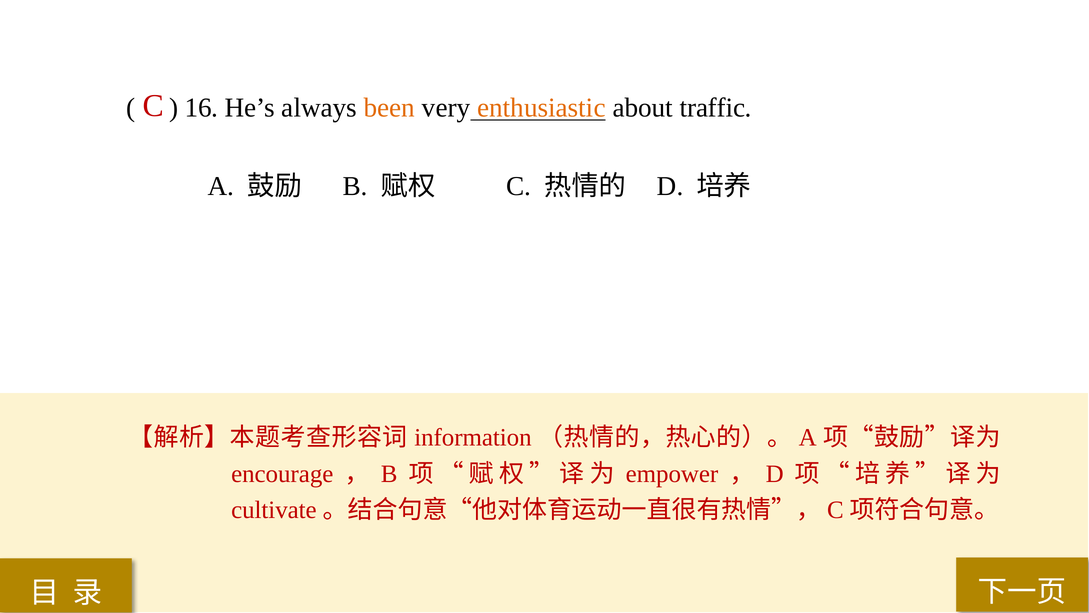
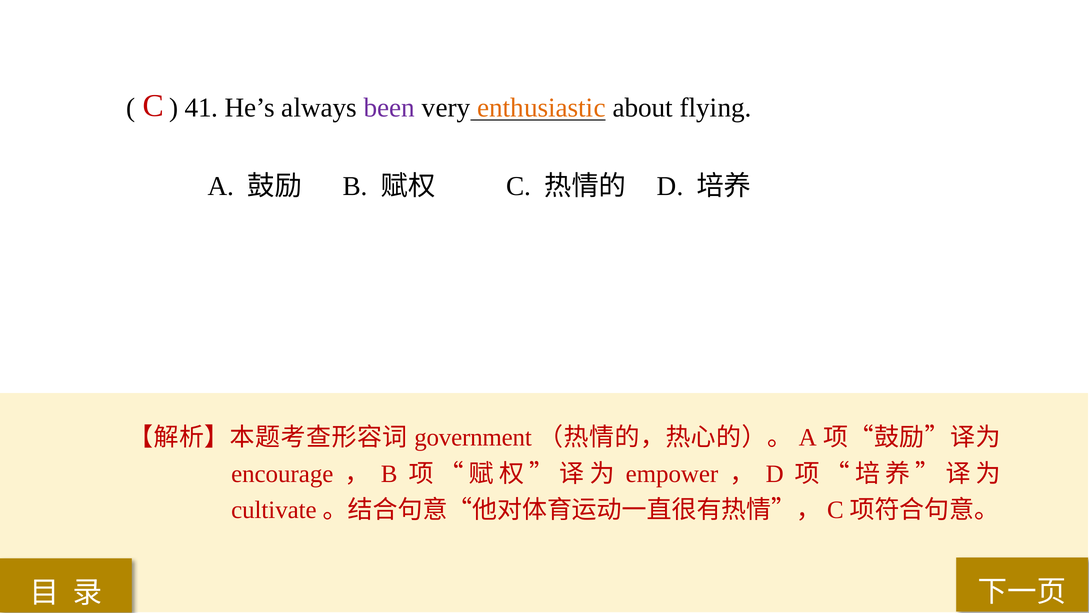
16: 16 -> 41
been colour: orange -> purple
traffic: traffic -> flying
information: information -> government
